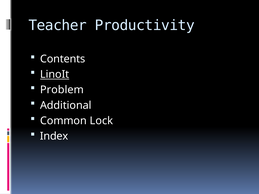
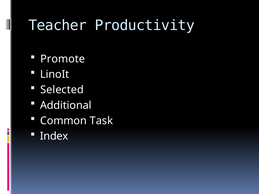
Contents: Contents -> Promote
LinoIt underline: present -> none
Problem: Problem -> Selected
Lock: Lock -> Task
